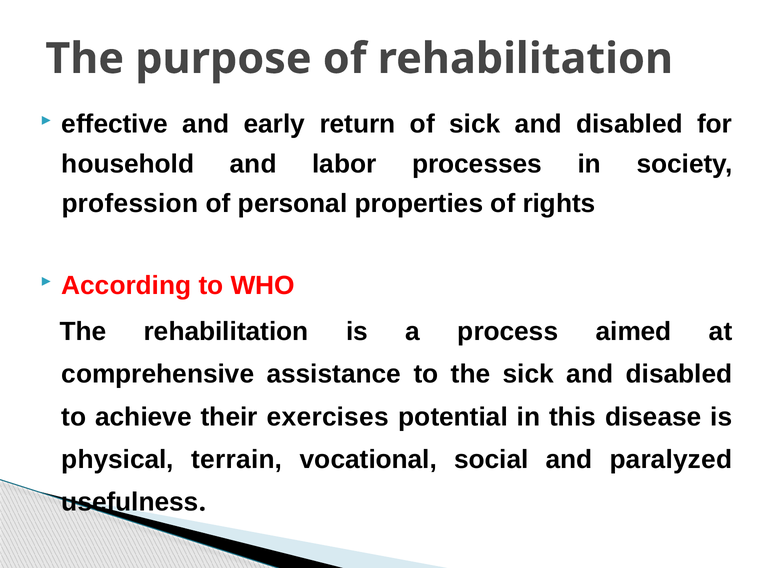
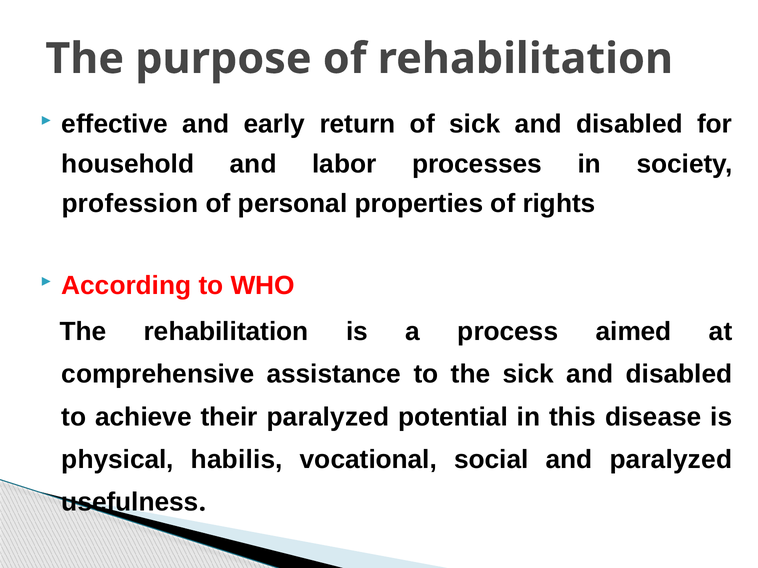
their exercises: exercises -> paralyzed
terrain: terrain -> habilis
